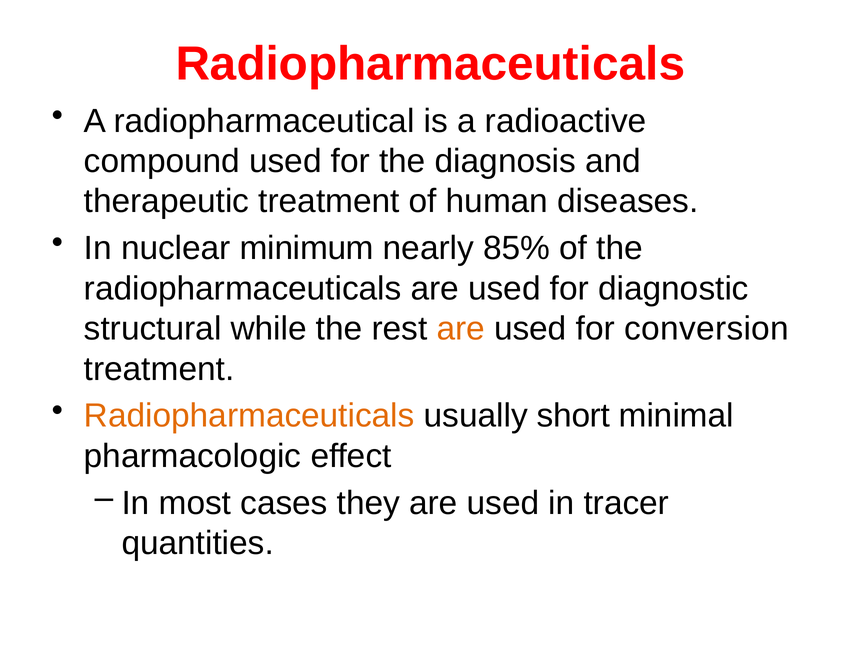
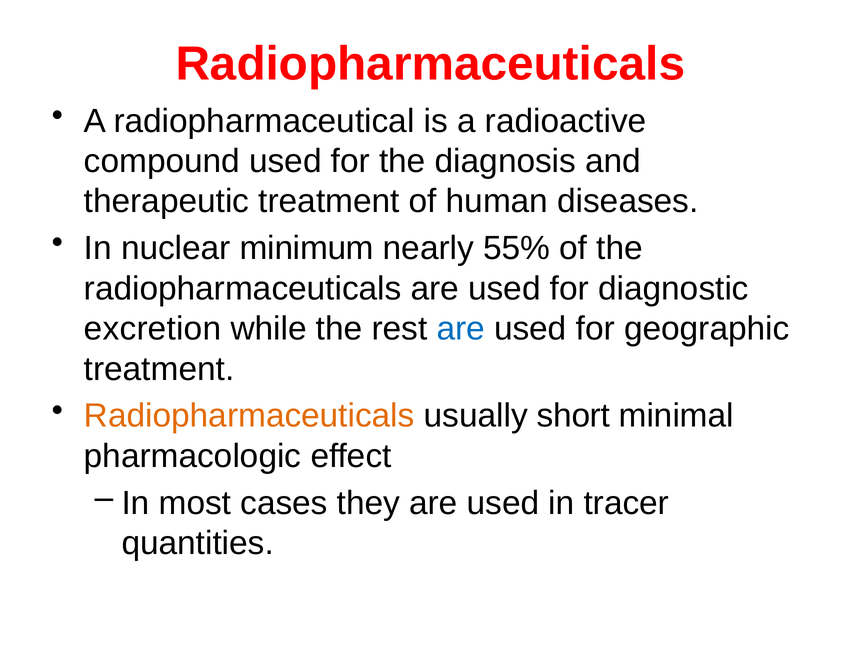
85%: 85% -> 55%
structural: structural -> excretion
are at (461, 329) colour: orange -> blue
conversion: conversion -> geographic
